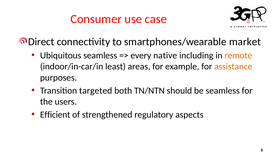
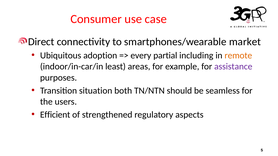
Ubiquitous seamless: seamless -> adoption
native: native -> partial
assistance colour: orange -> purple
targeted: targeted -> situation
